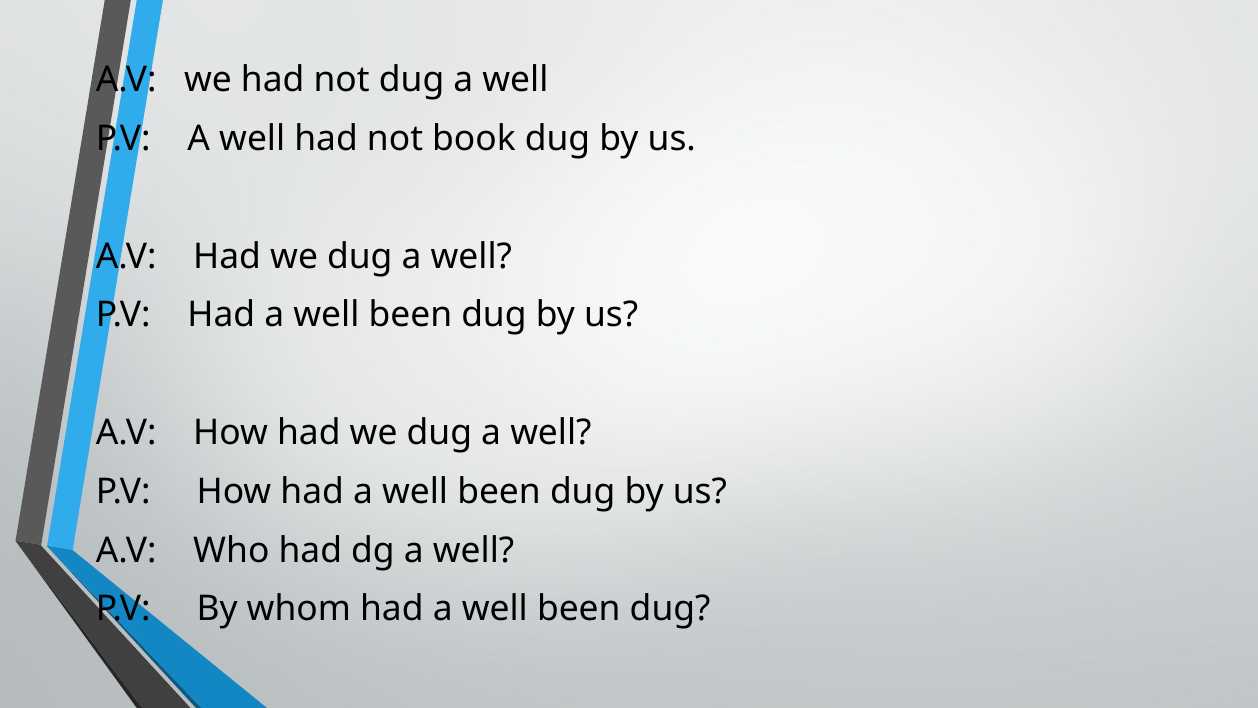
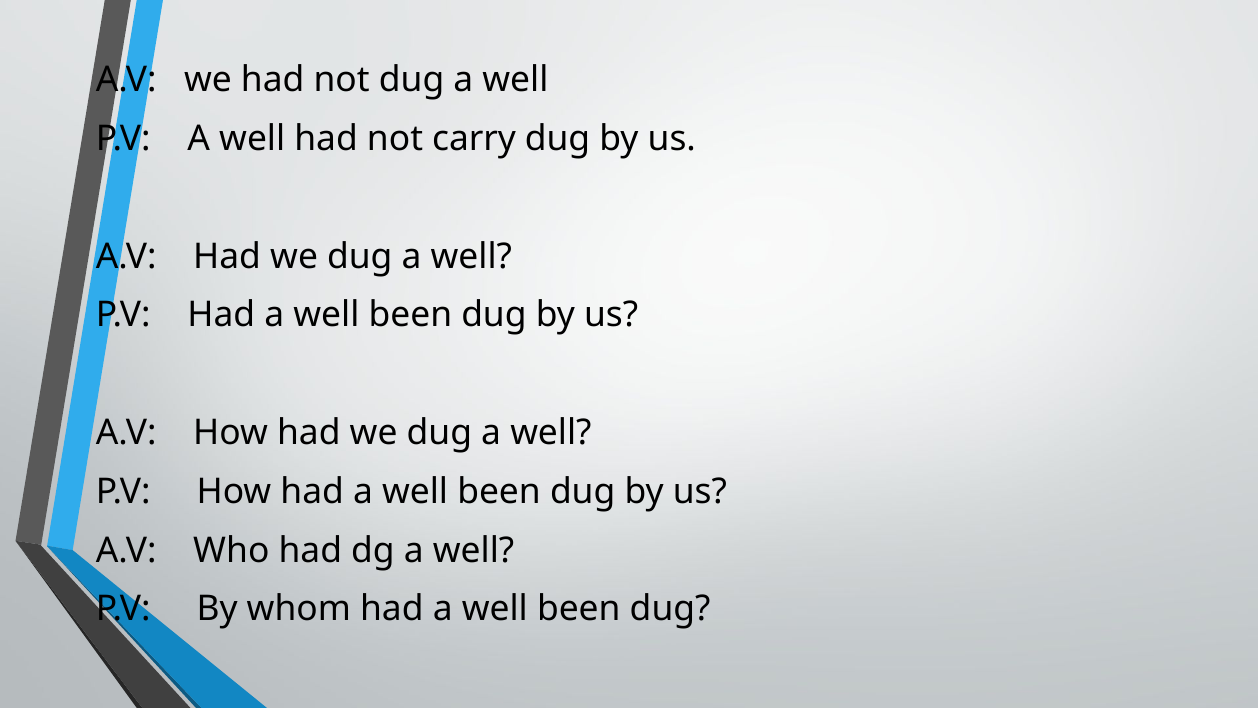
book: book -> carry
